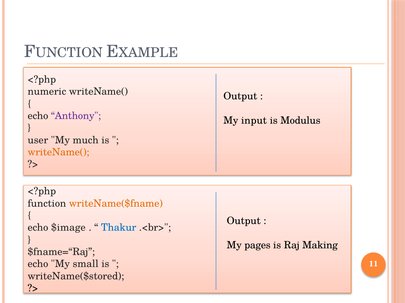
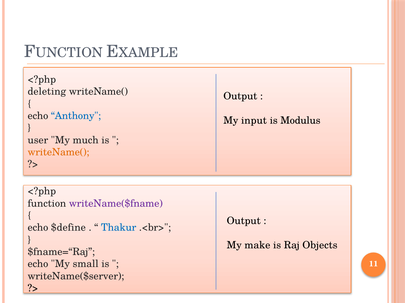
numeric: numeric -> deleting
Anthony colour: purple -> blue
writeName($fname colour: orange -> purple
$image: $image -> $define
pages: pages -> make
Making: Making -> Objects
writeName($stored: writeName($stored -> writeName($server
